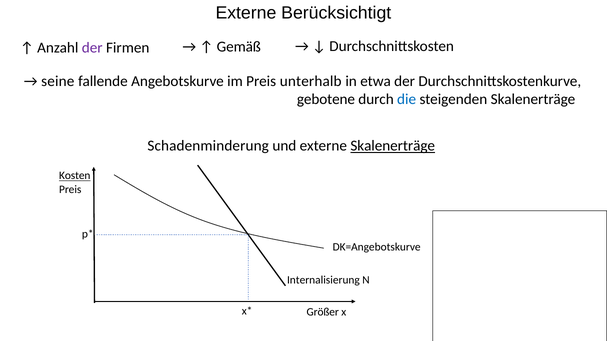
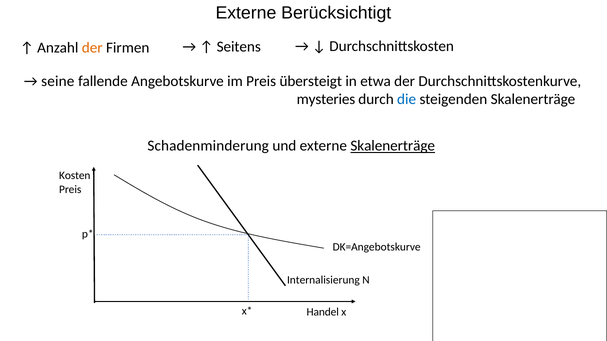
Gemäß: Gemäß -> Seitens
der at (92, 48) colour: purple -> orange
unterhalb: unterhalb -> übersteigt
gebotene: gebotene -> mysteries
Kosten underline: present -> none
Größer: Größer -> Handel
